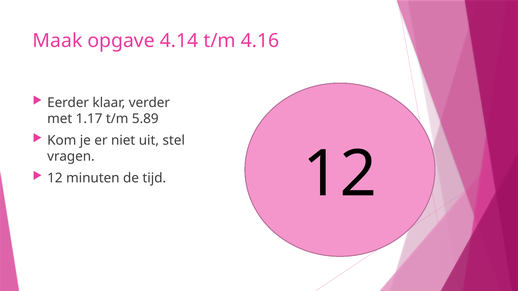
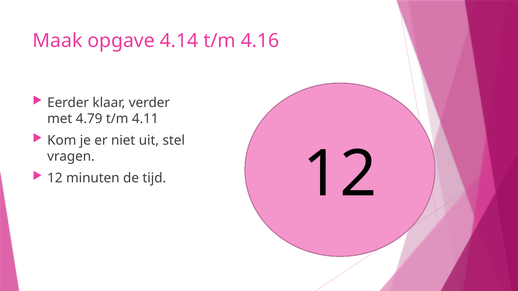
1.17: 1.17 -> 4.79
5.89: 5.89 -> 4.11
